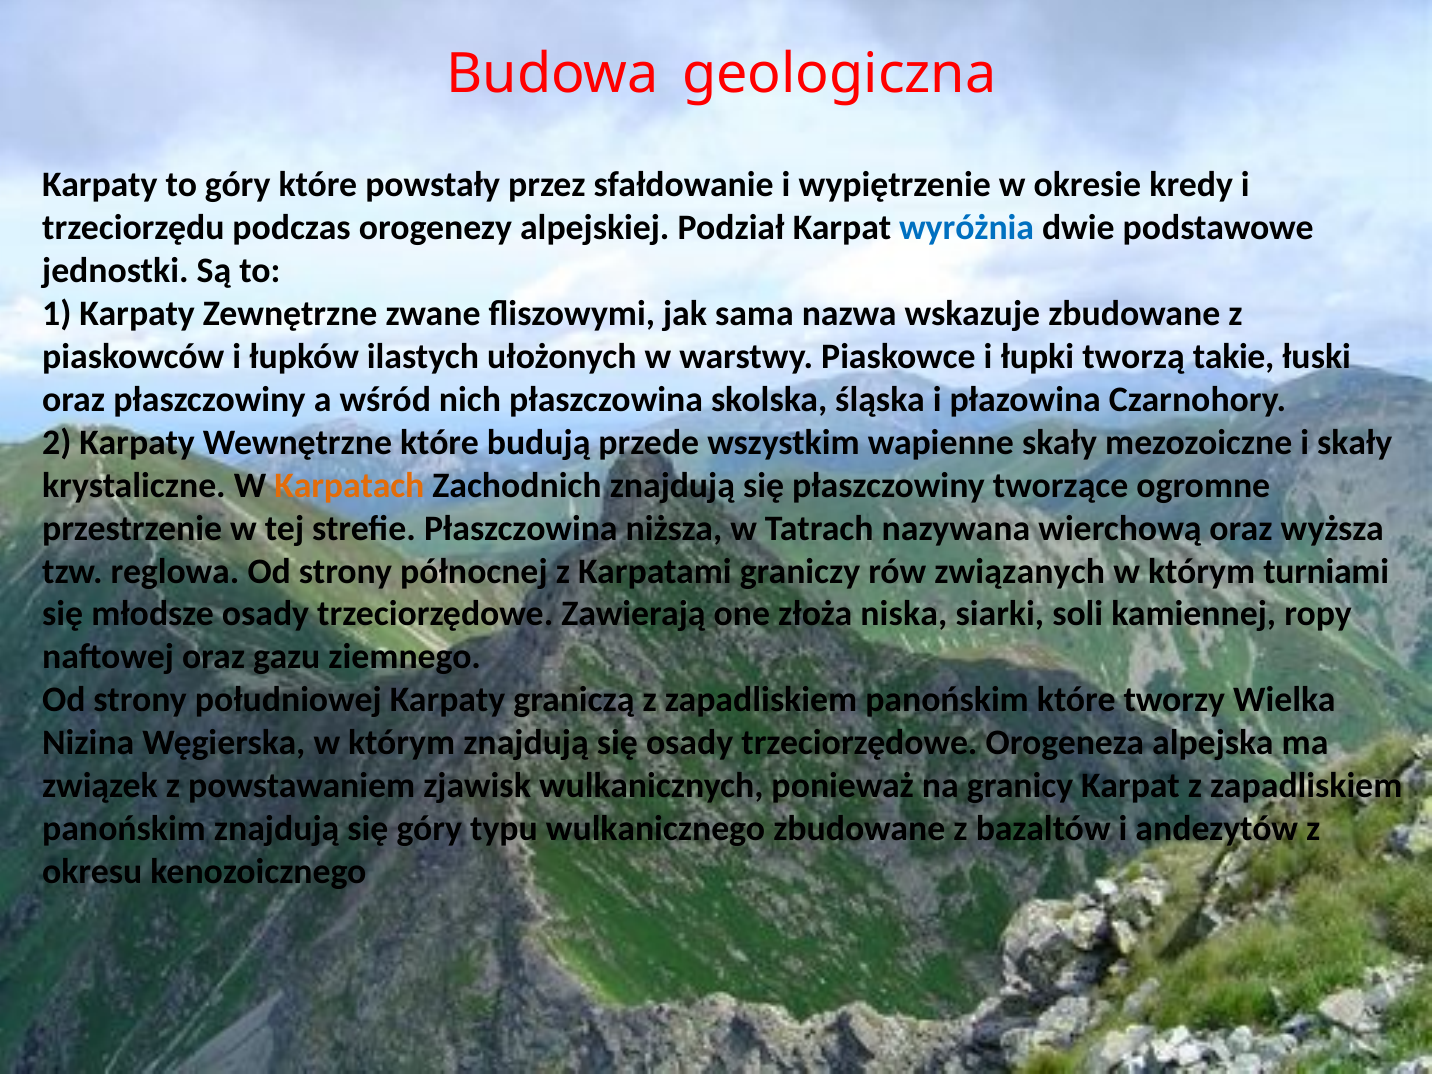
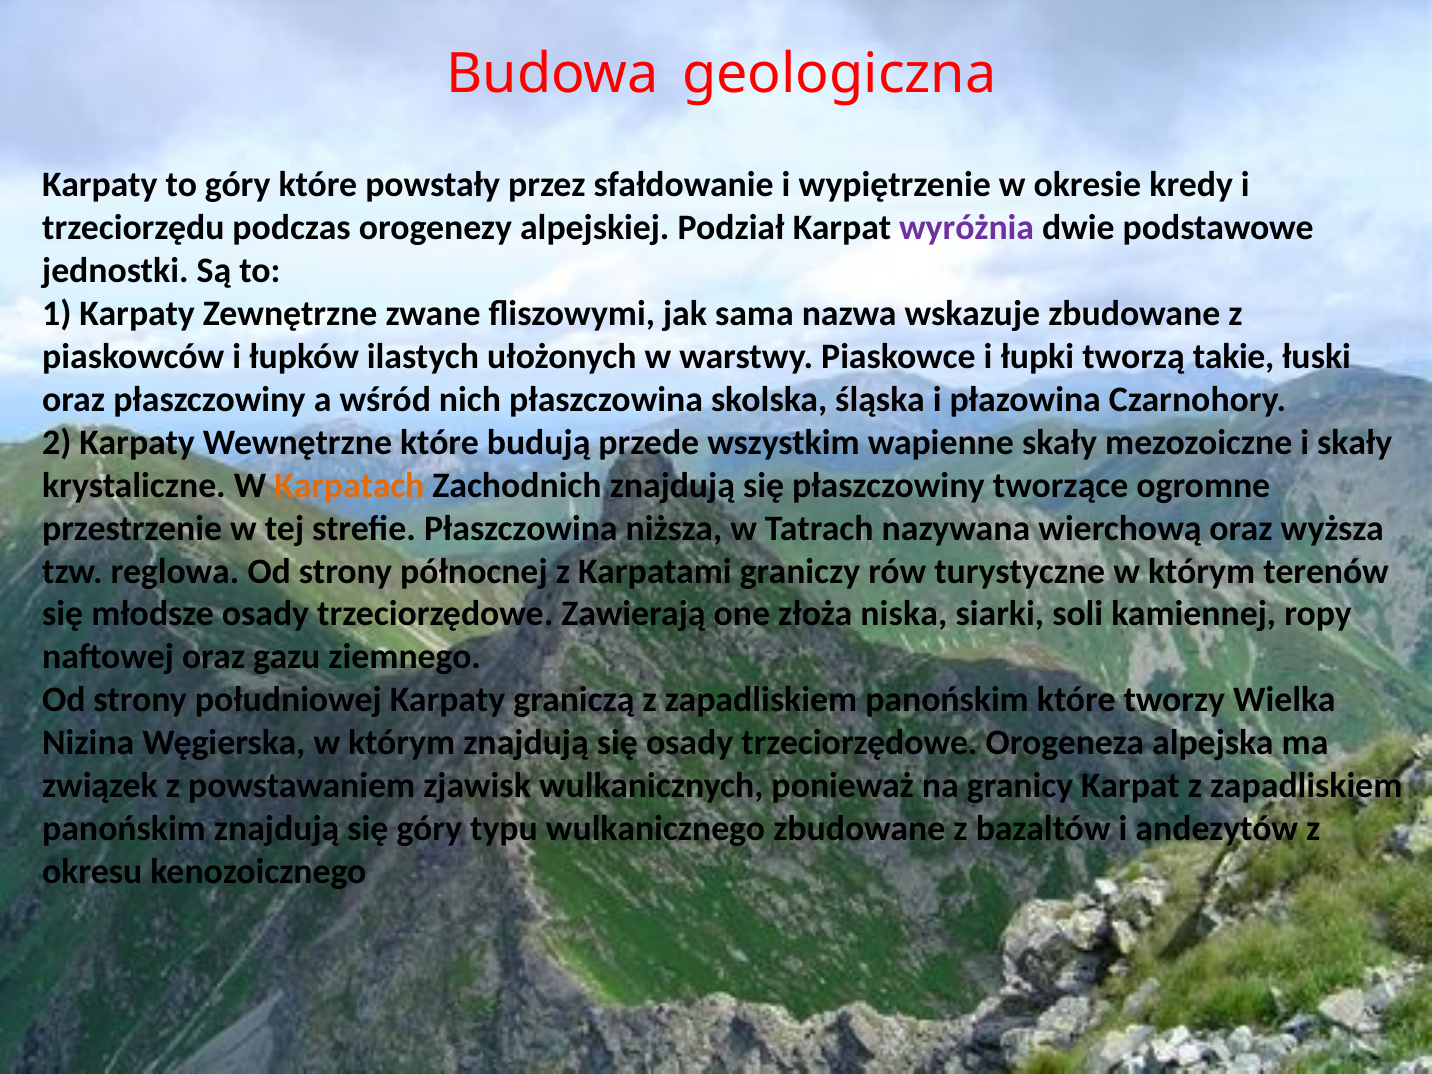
wyróżnia colour: blue -> purple
związanych: związanych -> turystyczne
turniami: turniami -> terenów
